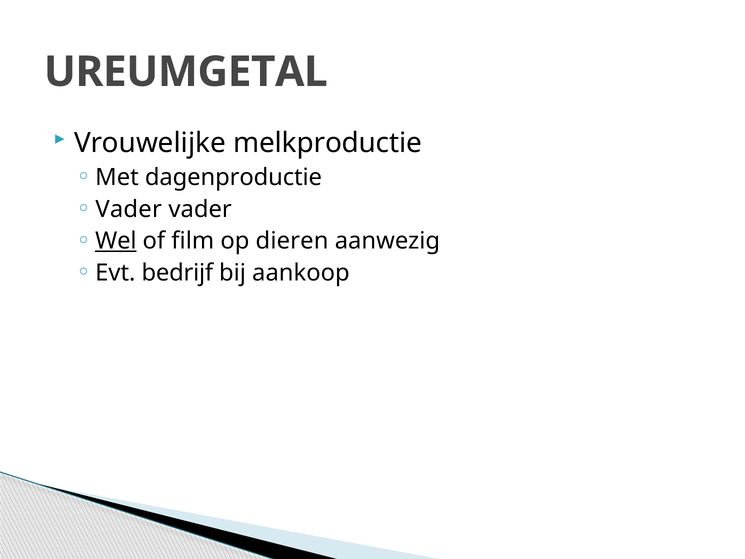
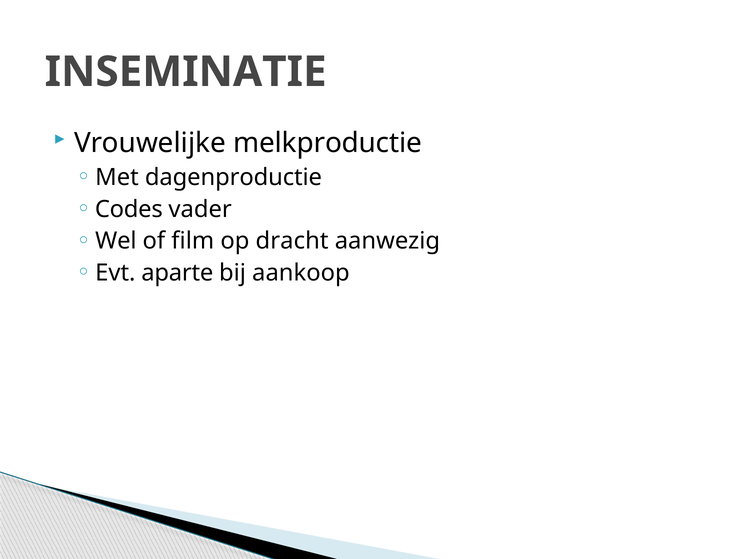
UREUMGETAL: UREUMGETAL -> INSEMINATIE
Vader at (129, 209): Vader -> Codes
Wel underline: present -> none
dieren: dieren -> dracht
bedrijf: bedrijf -> aparte
